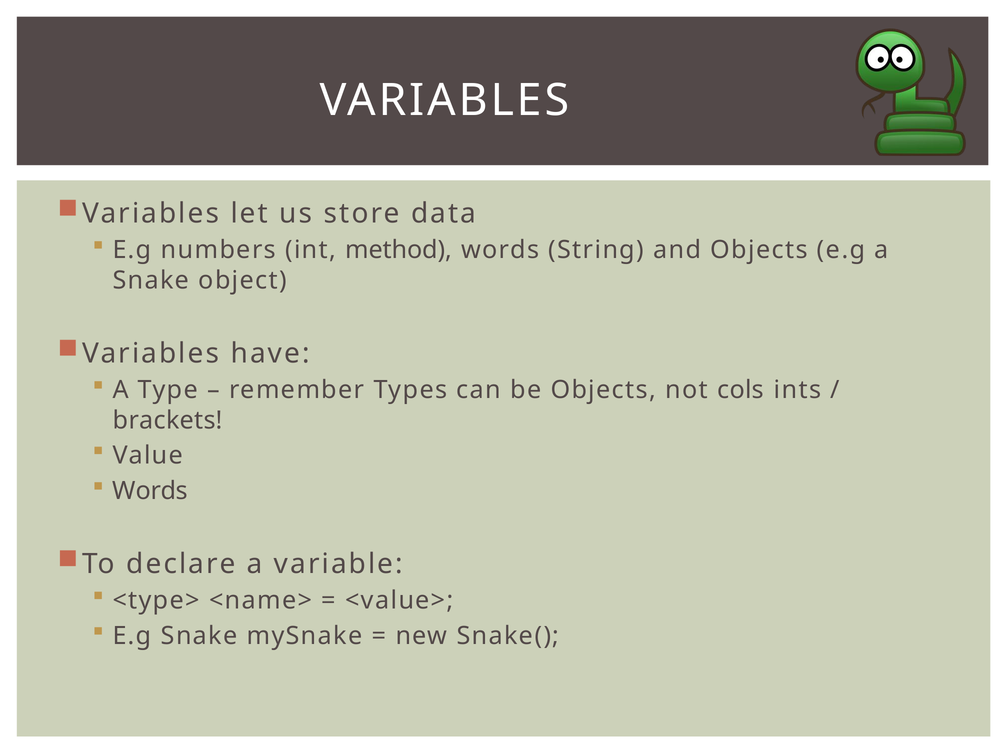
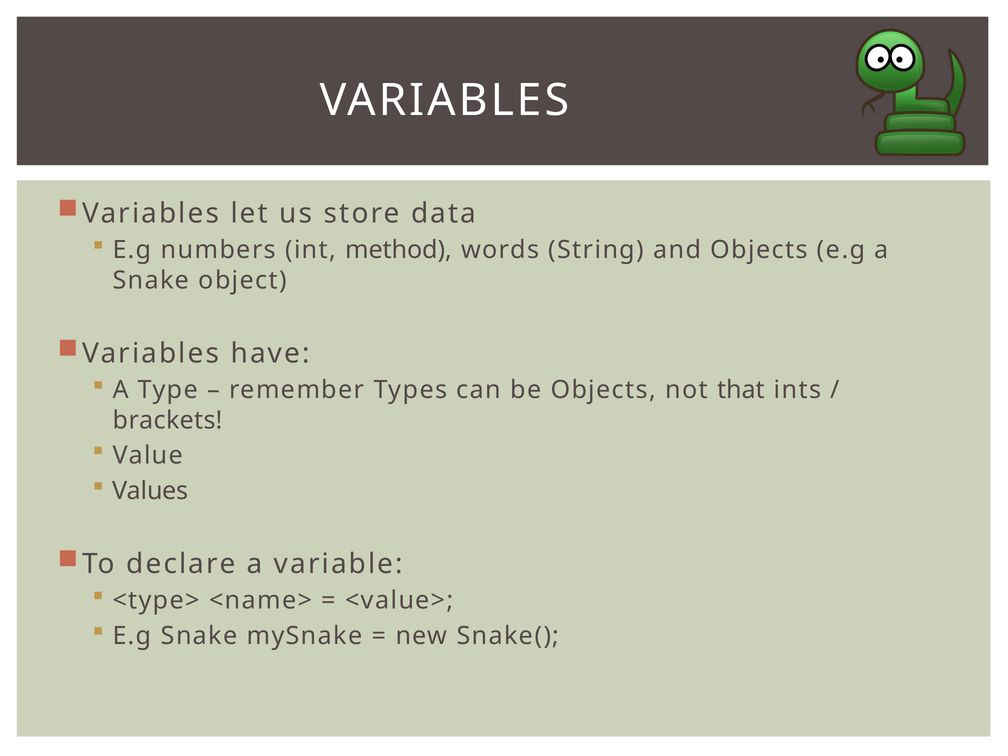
cols: cols -> that
Words at (150, 491): Words -> Values
